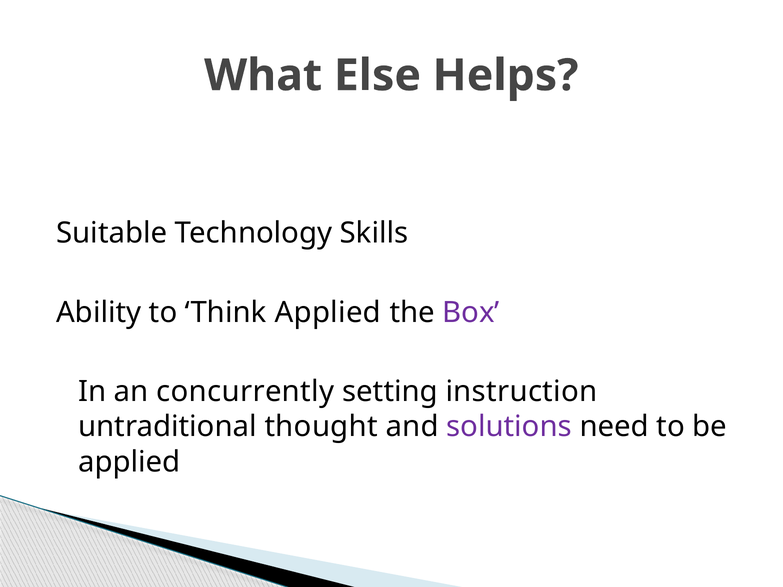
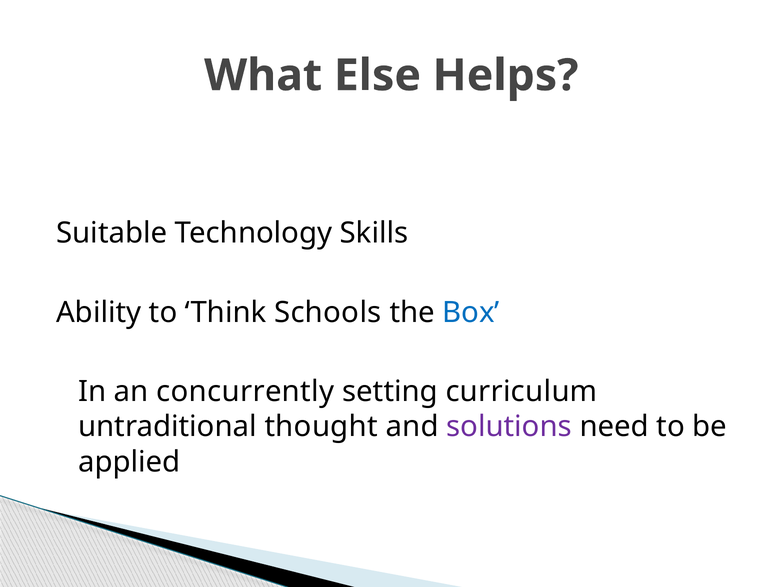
Think Applied: Applied -> Schools
Box colour: purple -> blue
instruction: instruction -> curriculum
